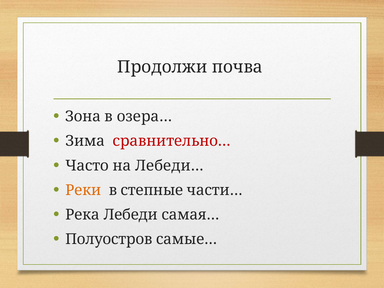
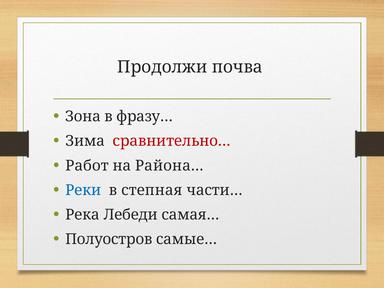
озера…: озера… -> фразу…
Часто: Часто -> Работ
Лебеди…: Лебеди… -> Района…
Реки colour: orange -> blue
степные: степные -> степная
